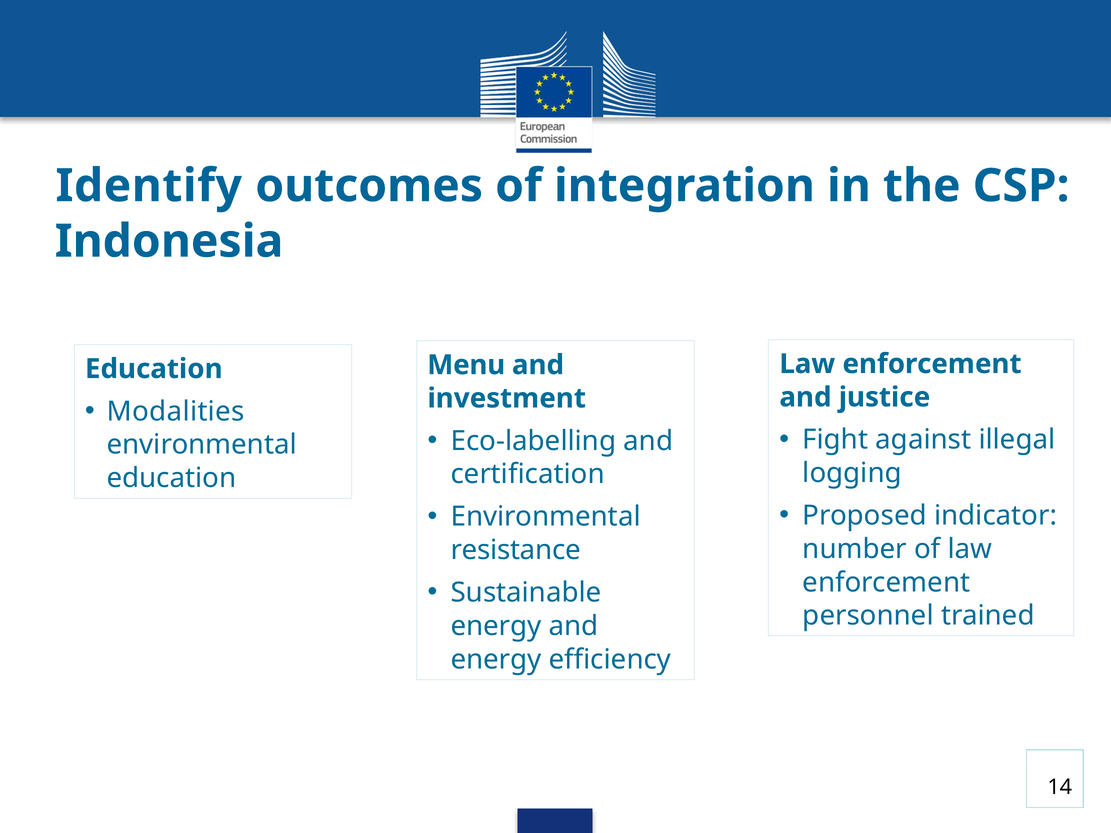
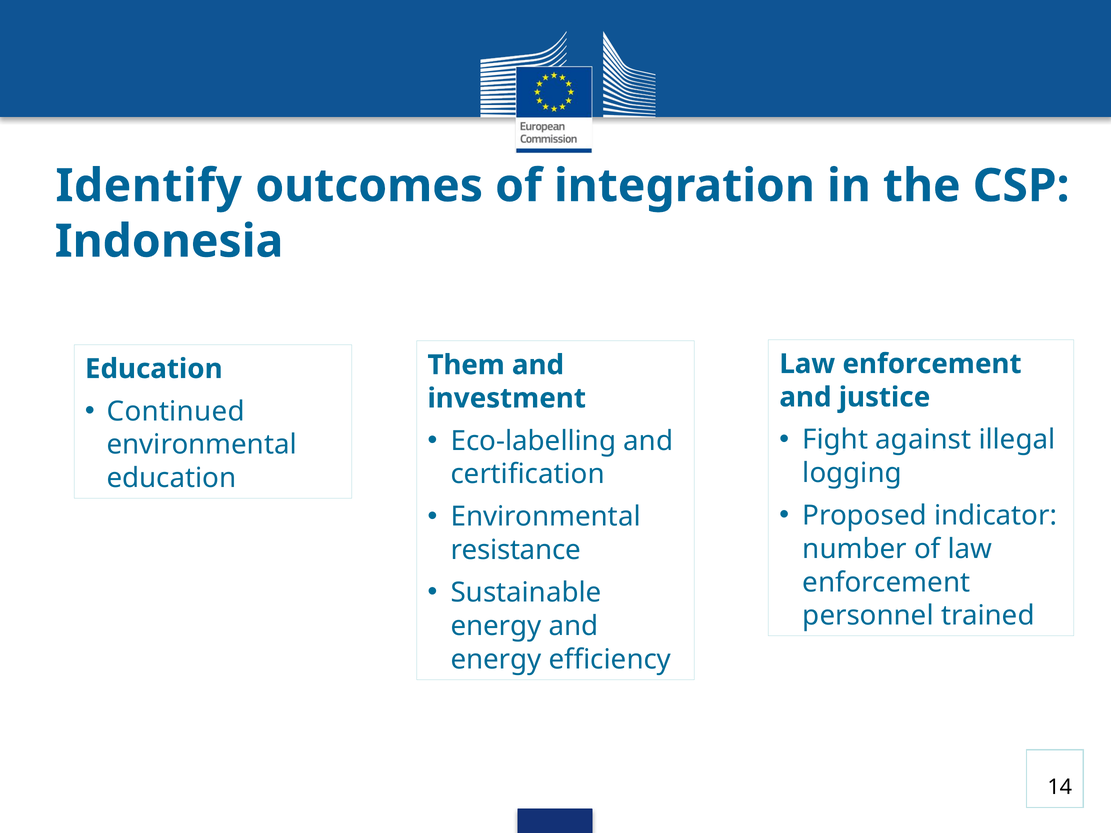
Menu: Menu -> Them
Modalities: Modalities -> Continued
